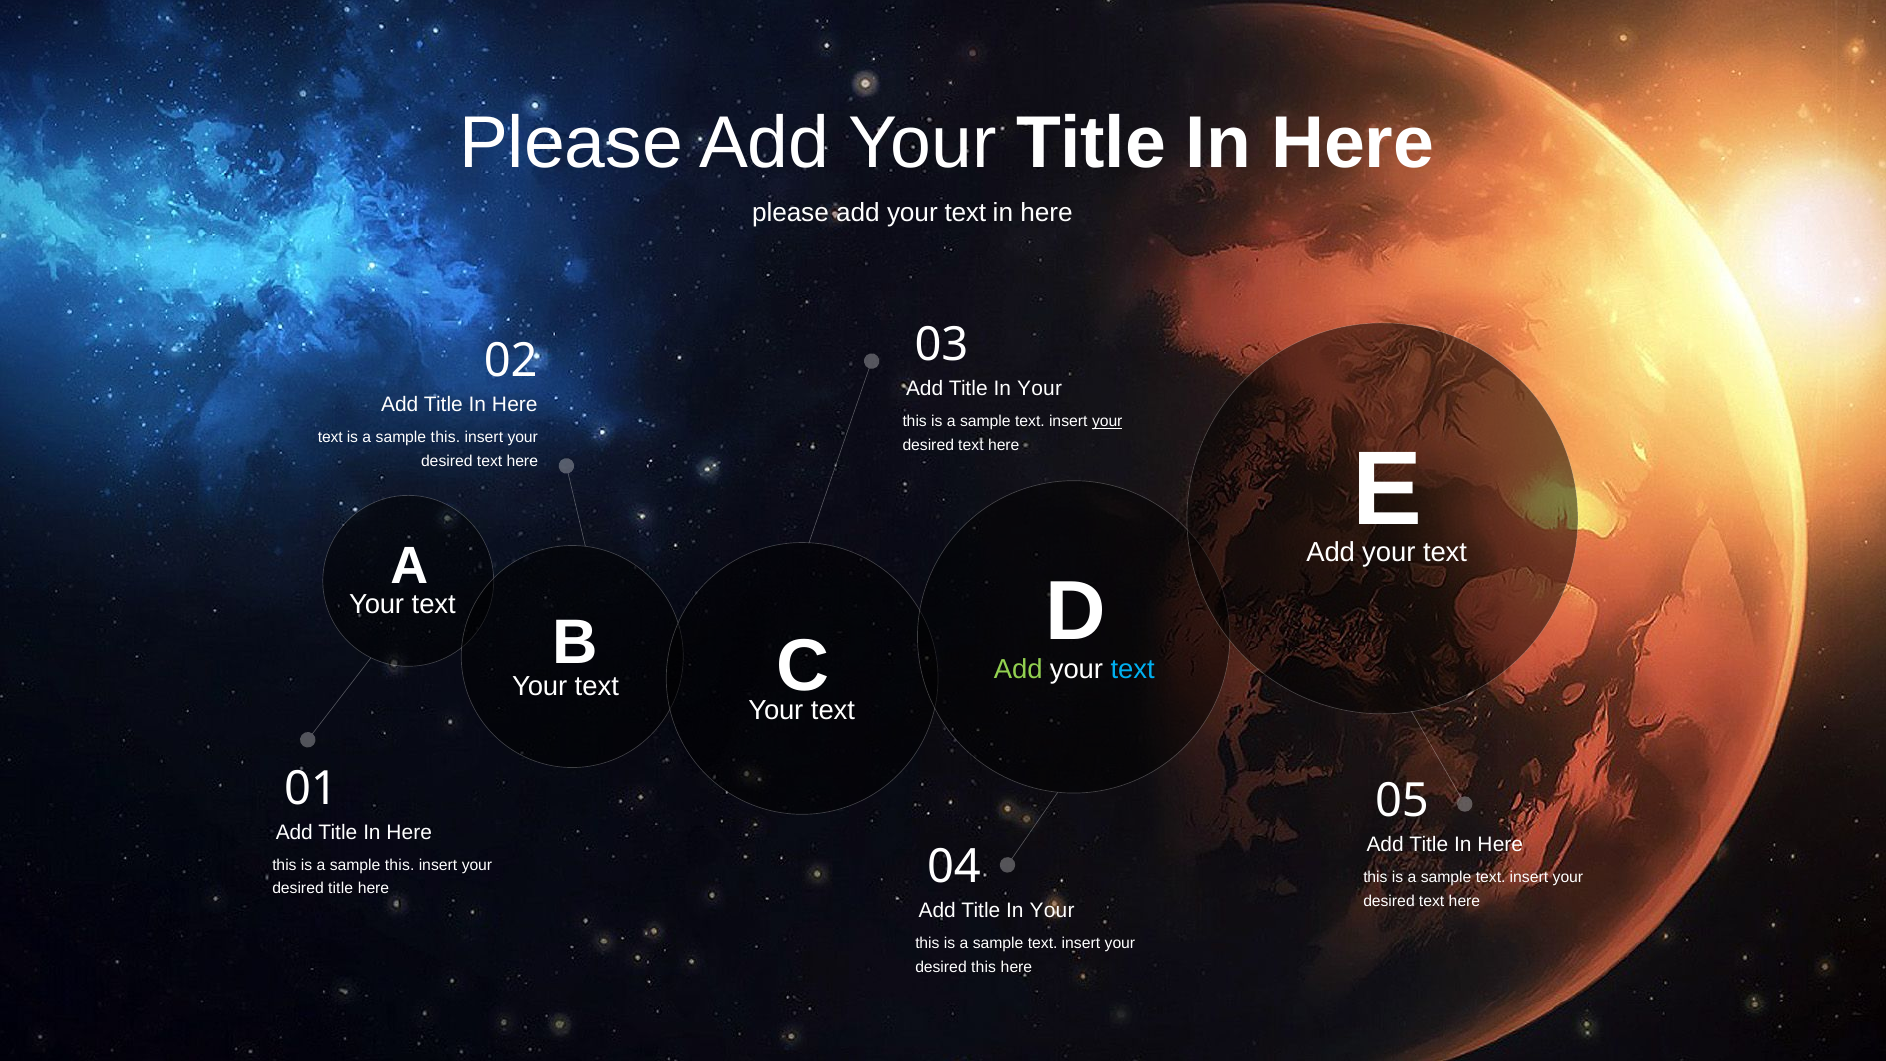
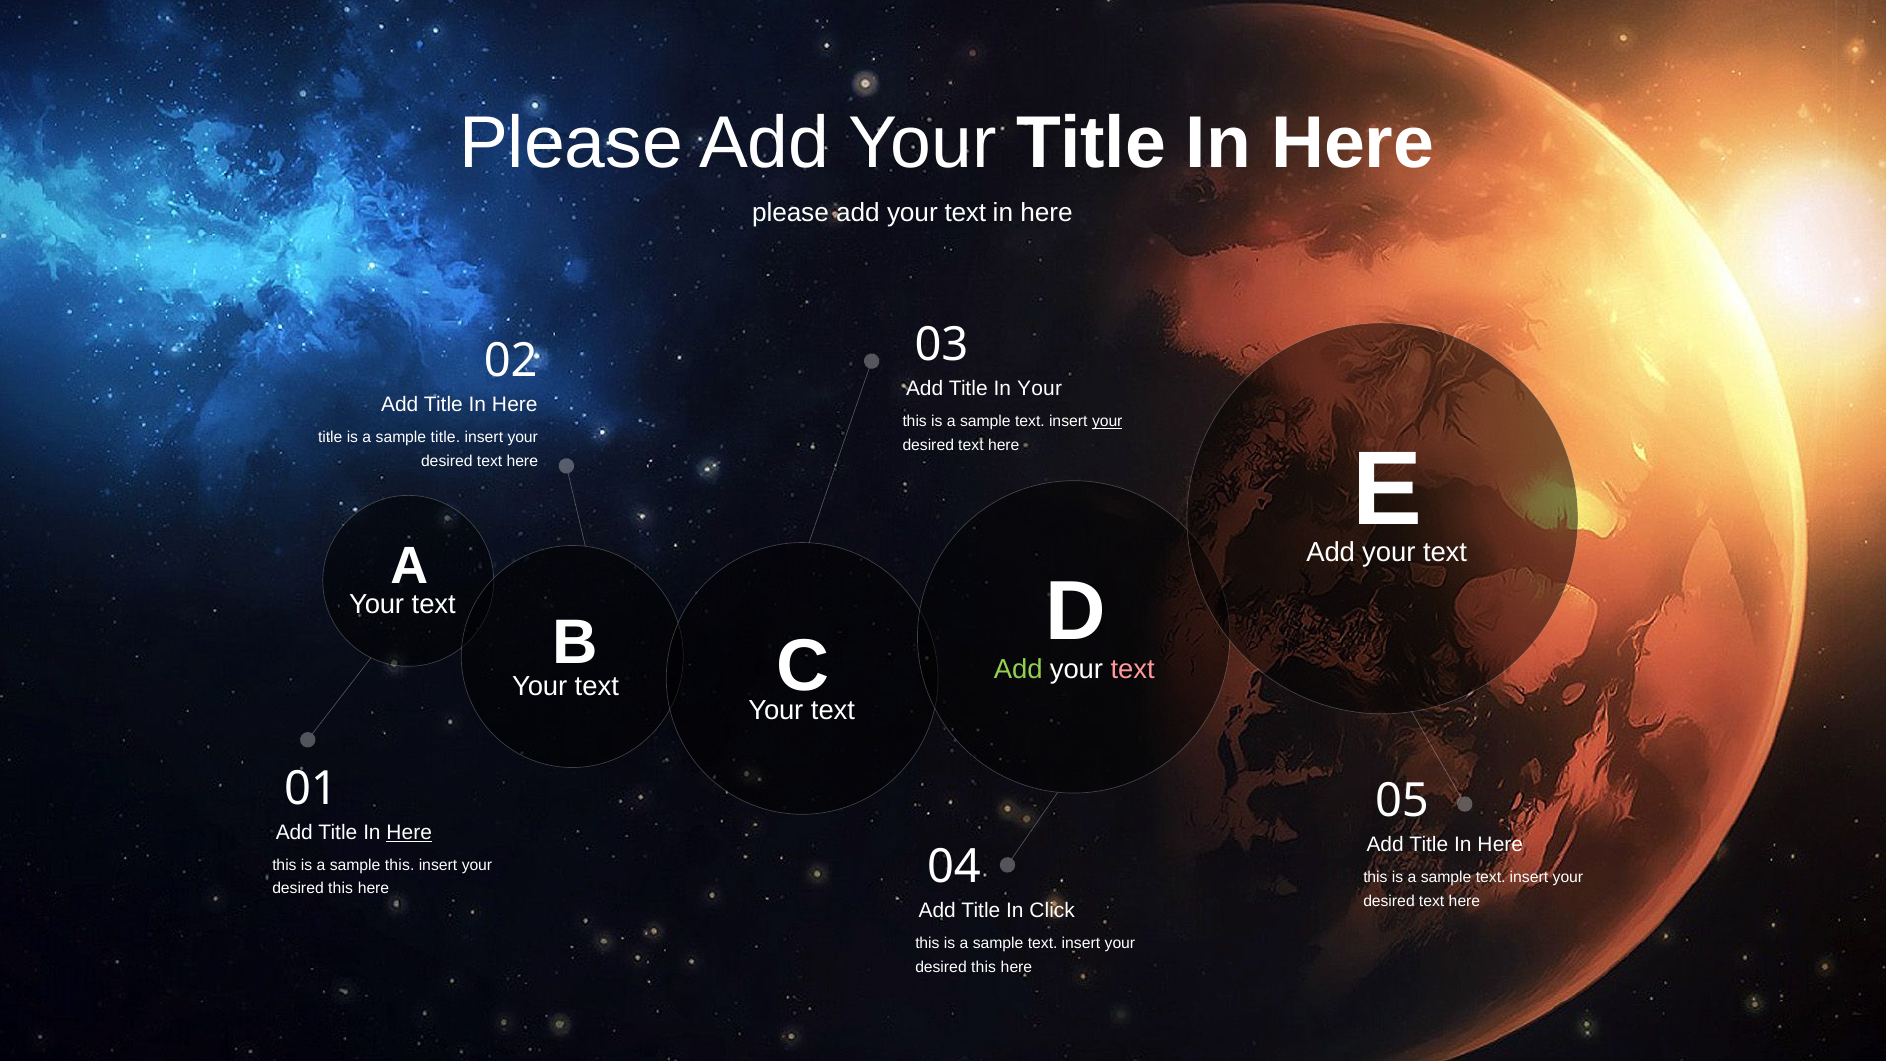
text at (330, 437): text -> title
this at (445, 437): this -> title
text at (1133, 669) colour: light blue -> pink
Here at (409, 832) underline: none -> present
title at (341, 888): title -> this
Your at (1052, 911): Your -> Click
